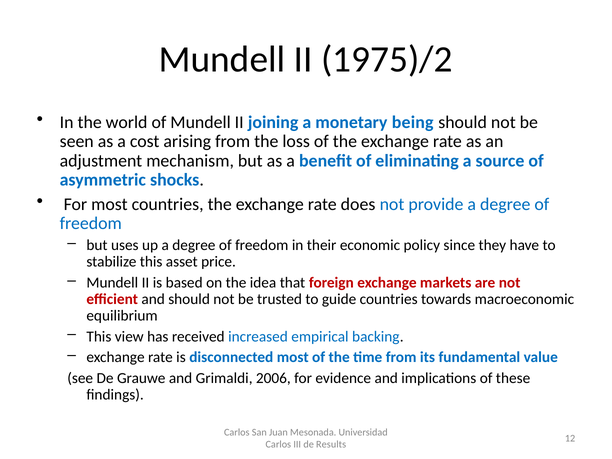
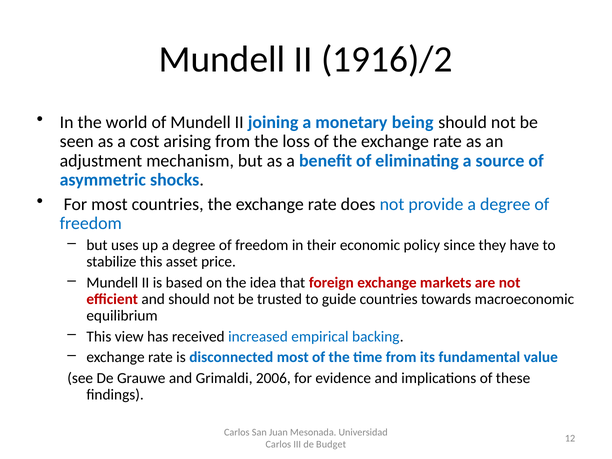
1975)/2: 1975)/2 -> 1916)/2
Results: Results -> Budget
